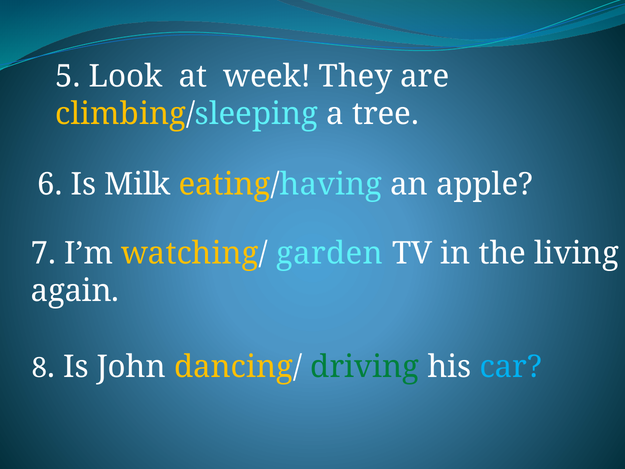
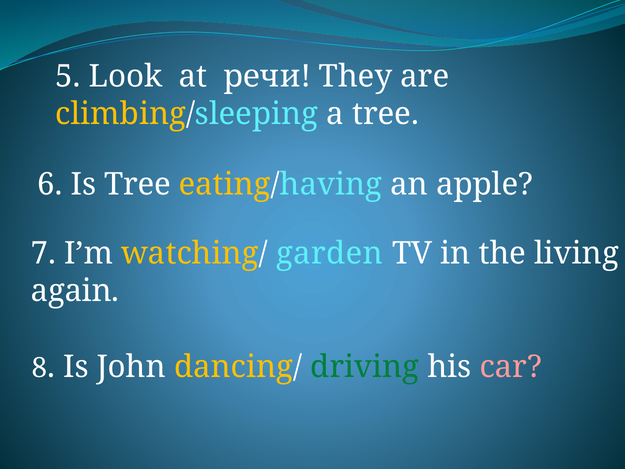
week: week -> речи
Is Milk: Milk -> Tree
car colour: light blue -> pink
